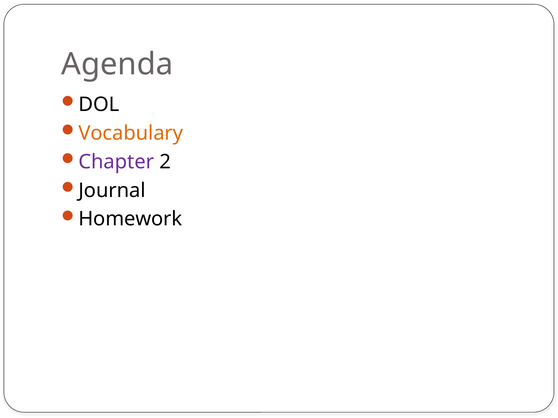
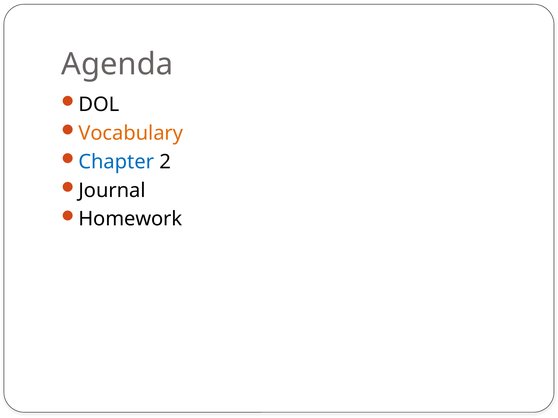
Chapter colour: purple -> blue
